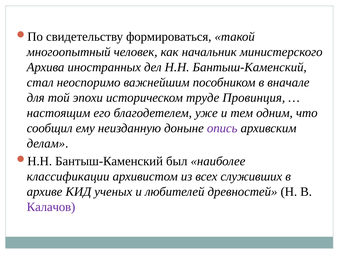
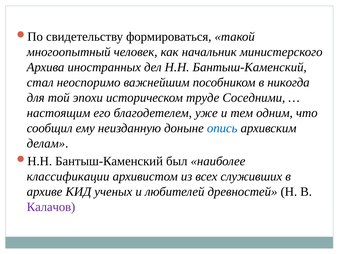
вначале: вначале -> никогда
Провинция: Провинция -> Соседними
опись colour: purple -> blue
